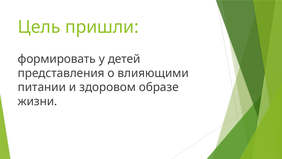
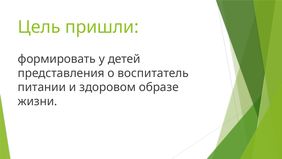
влияющими: влияющими -> воспитатель
